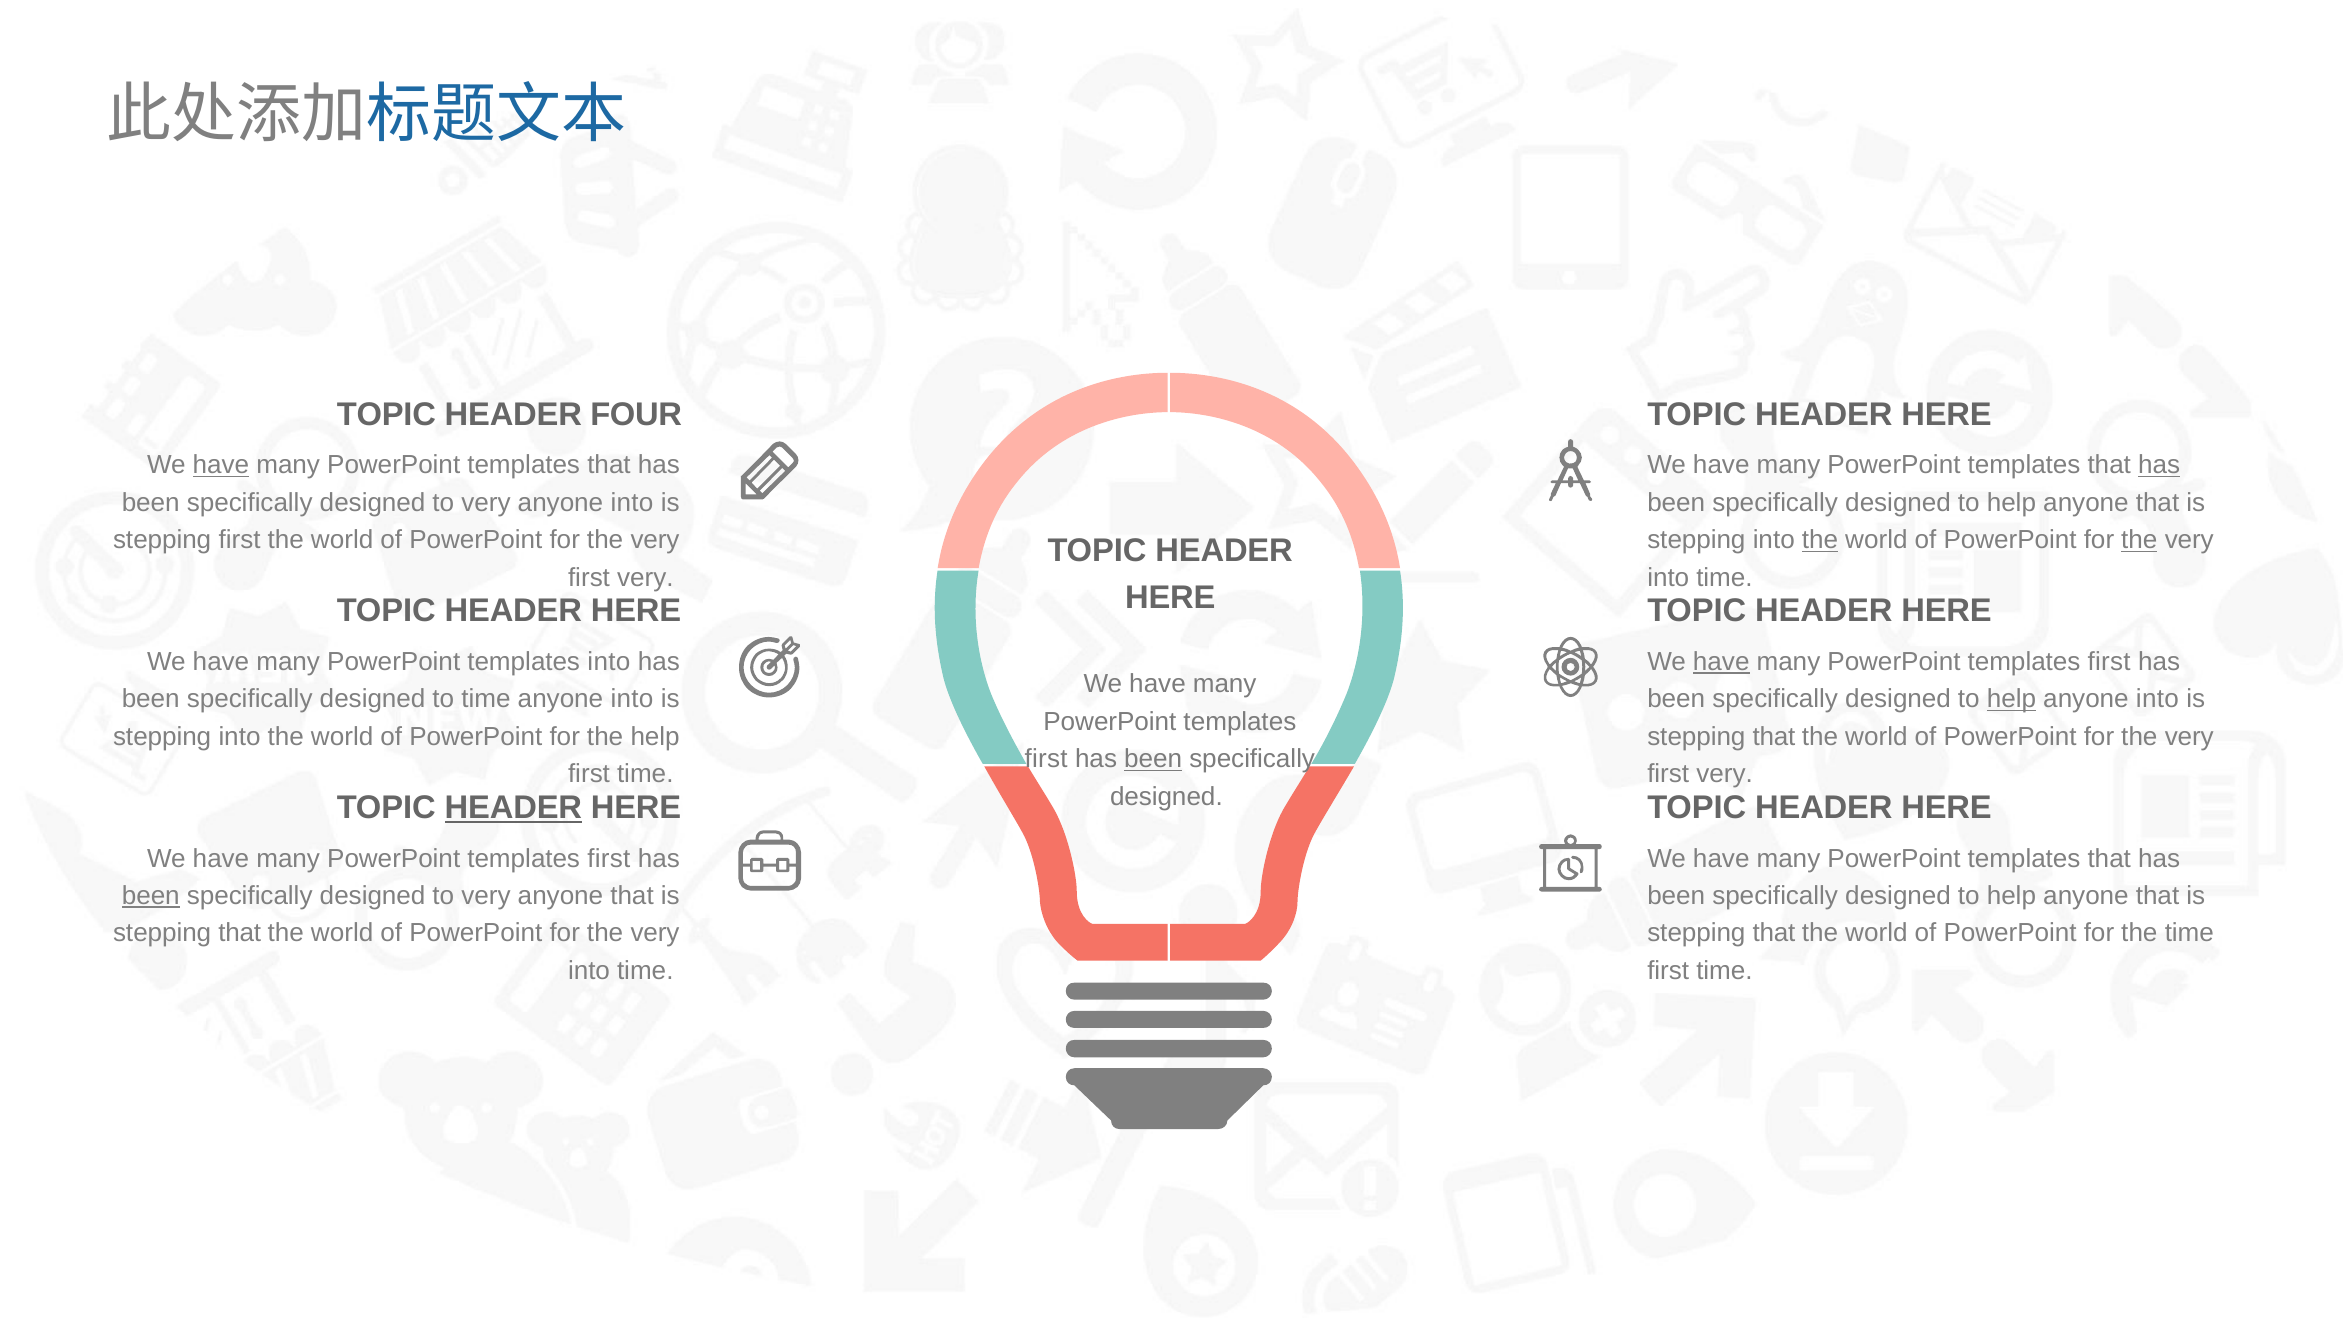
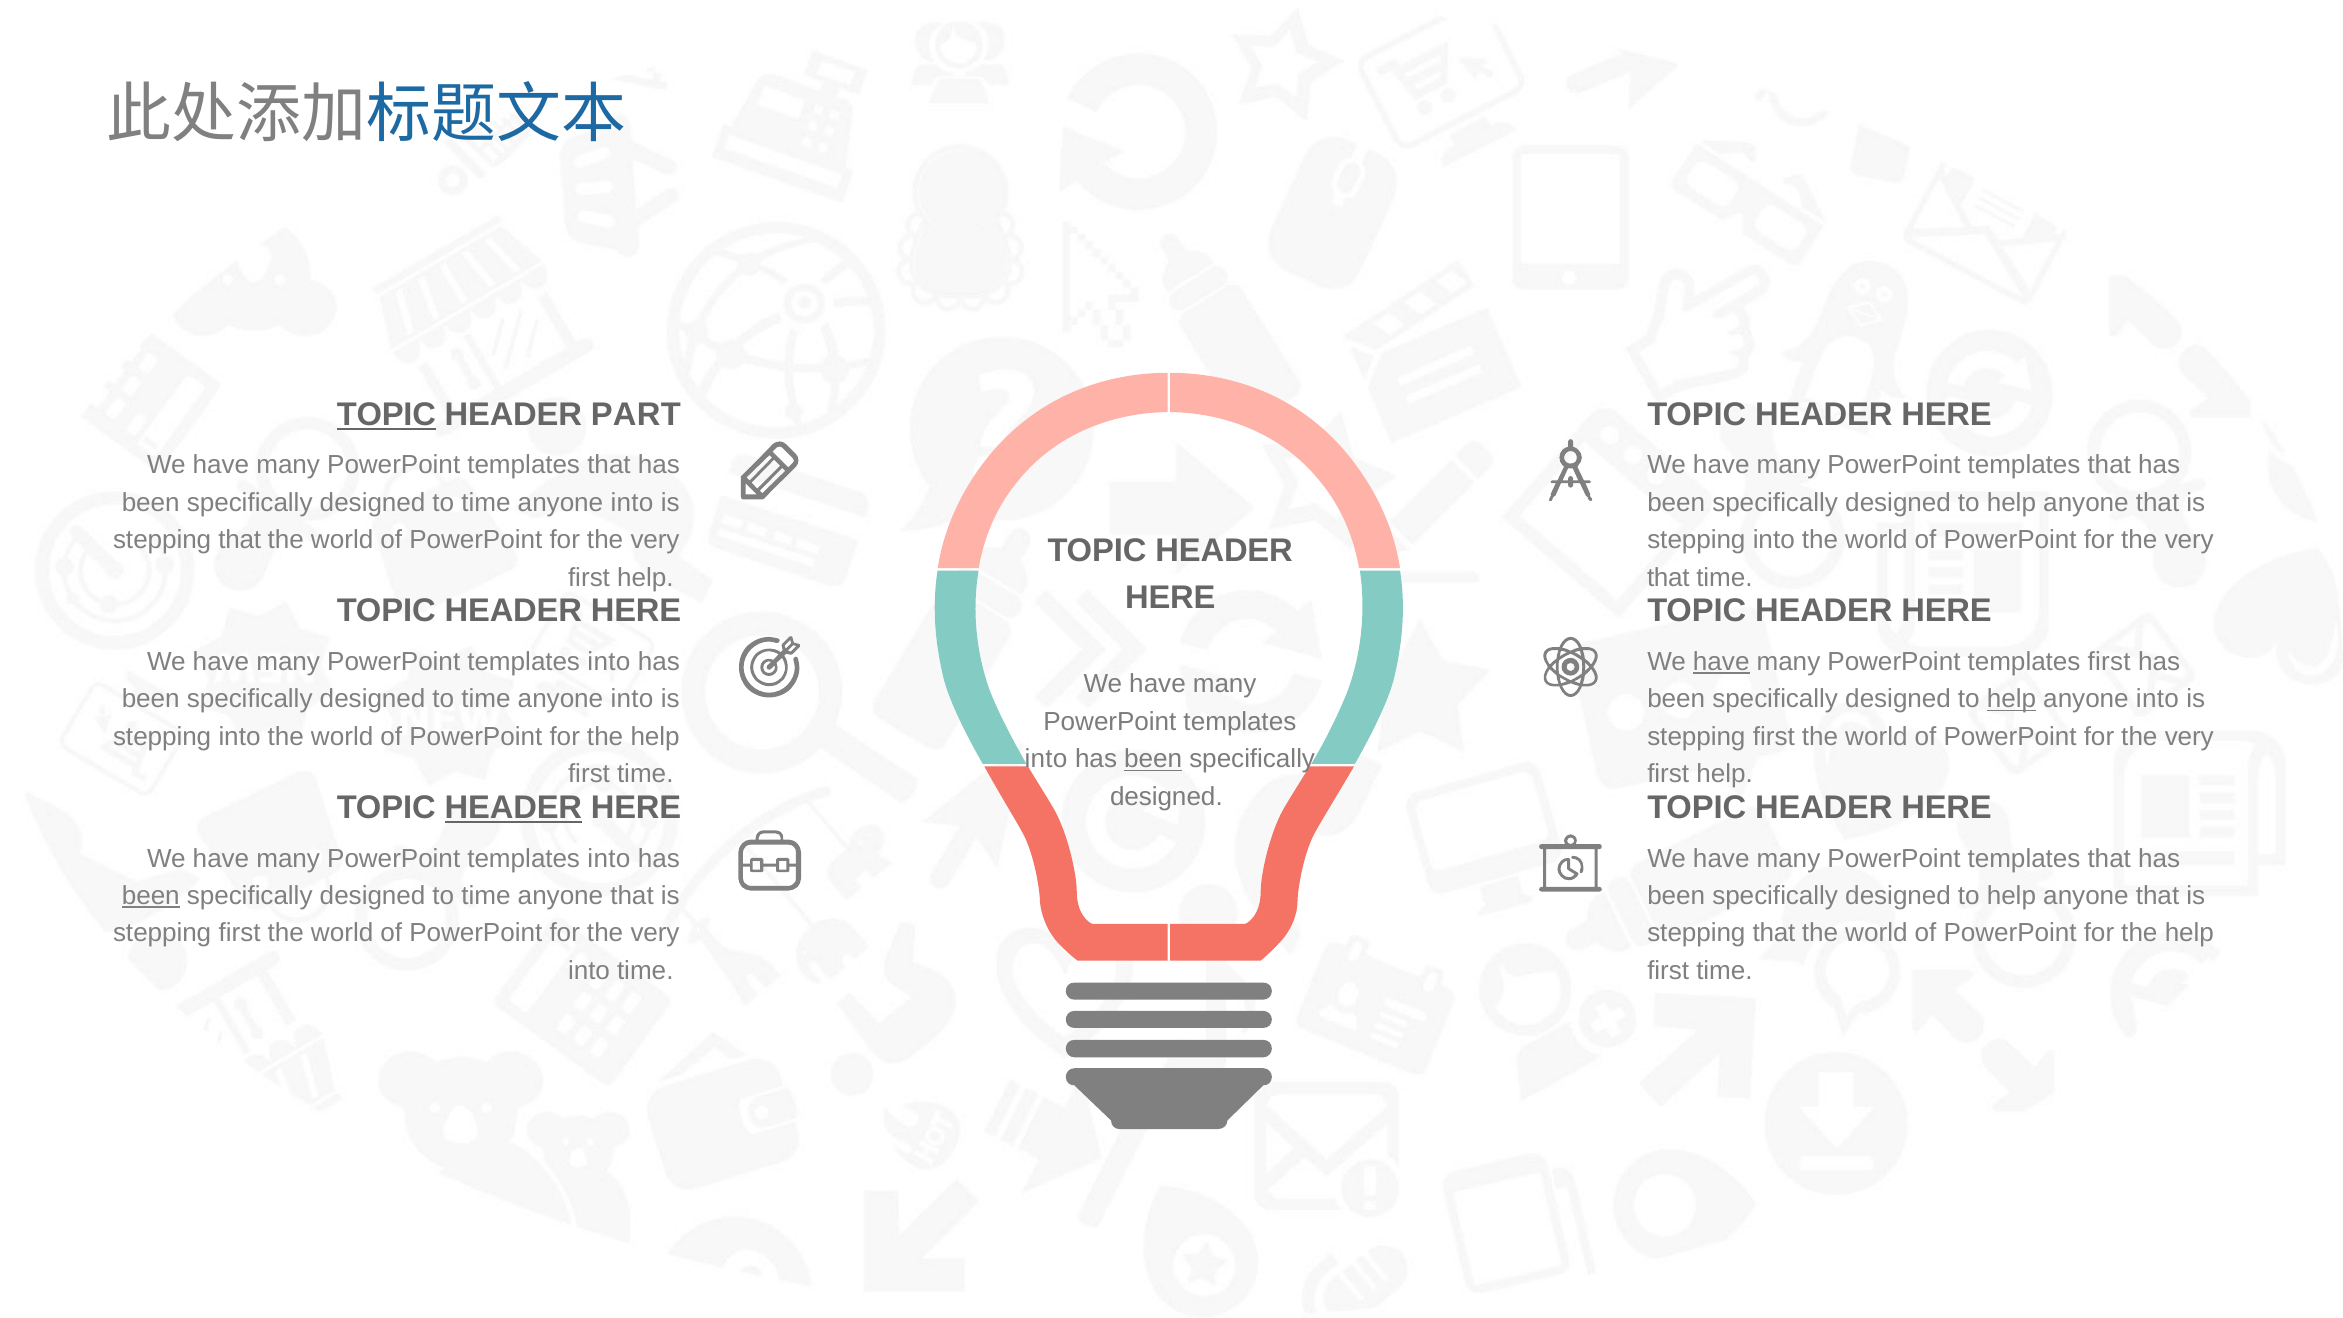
TOPIC at (386, 415) underline: none -> present
FOUR: FOUR -> PART
have at (221, 465) underline: present -> none
has at (2159, 465) underline: present -> none
very at (486, 503): very -> time
first at (240, 540): first -> that
the at (1820, 540) underline: present -> none
the at (2139, 540) underline: present -> none
very at (645, 578): very -> help
into at (1668, 578): into -> that
that at (1774, 736): that -> first
first at (1046, 759): first -> into
very at (1725, 774): very -> help
first at (609, 858): first -> into
very at (486, 896): very -> time
that at (240, 933): that -> first
time at (2189, 933): time -> help
